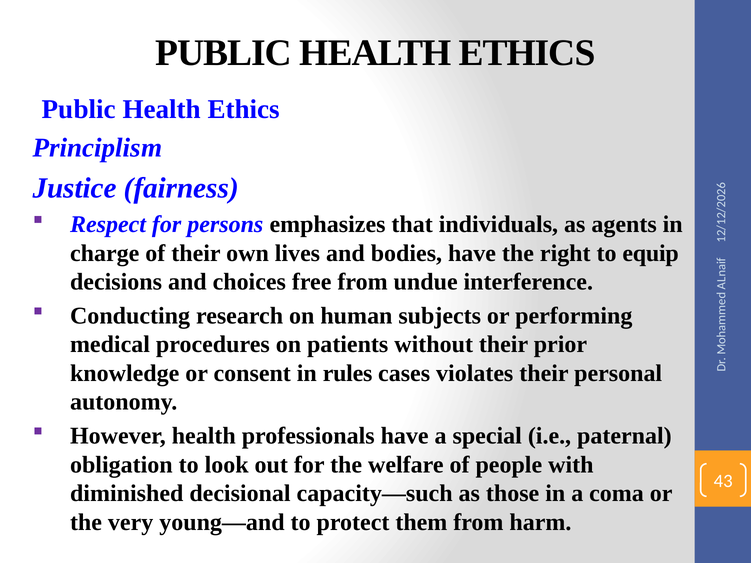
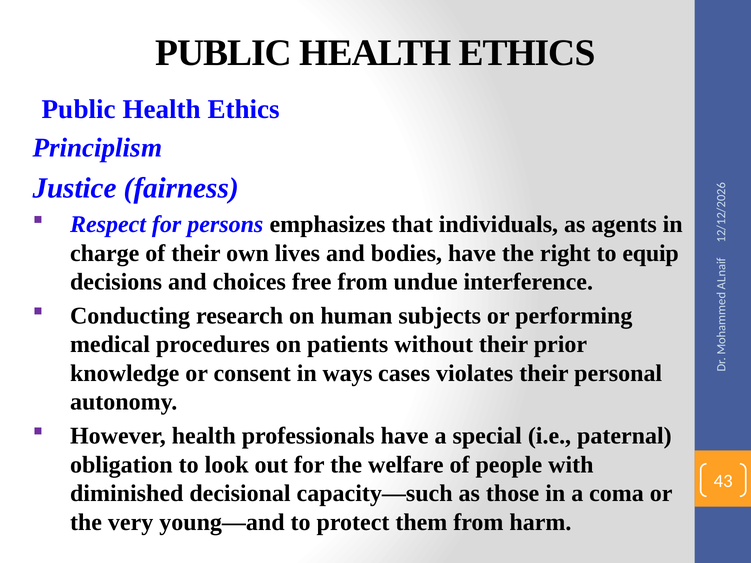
rules: rules -> ways
